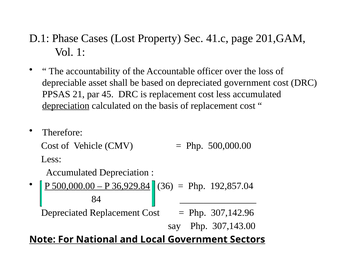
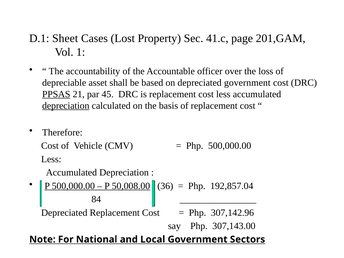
Phase: Phase -> Sheet
PPSAS underline: none -> present
36,929.84: 36,929.84 -> 50,008.00
